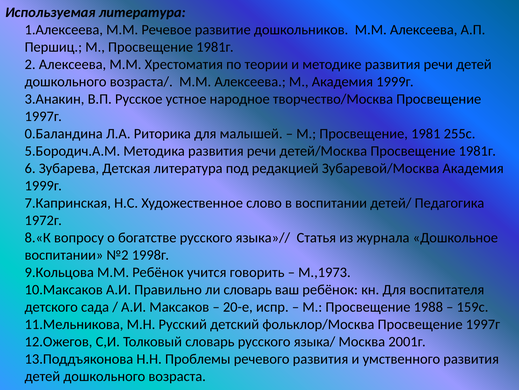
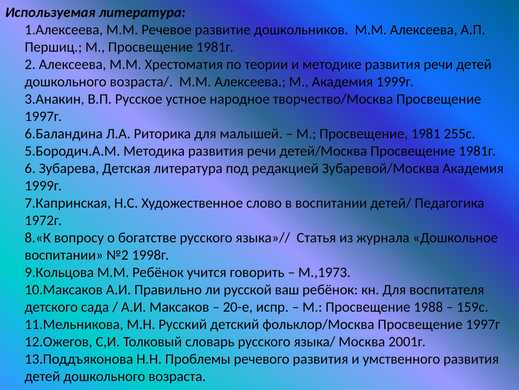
0.Баландина: 0.Баландина -> 6.Баландина
ли словарь: словарь -> русской
